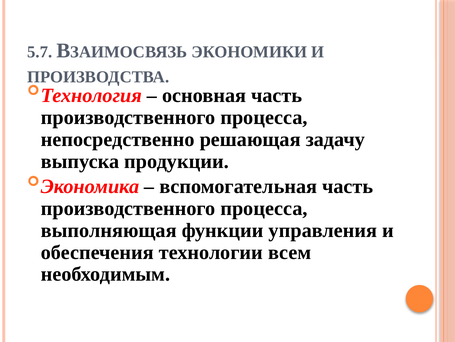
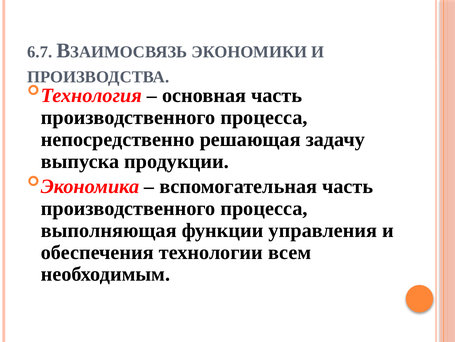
5.7: 5.7 -> 6.7
